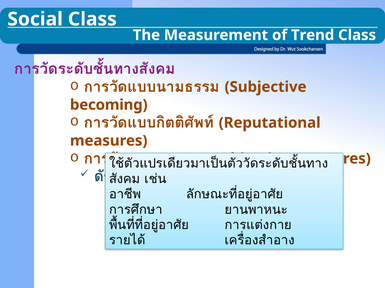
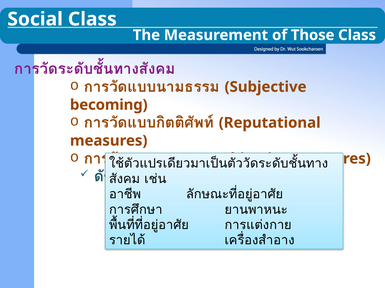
Trend: Trend -> Those
